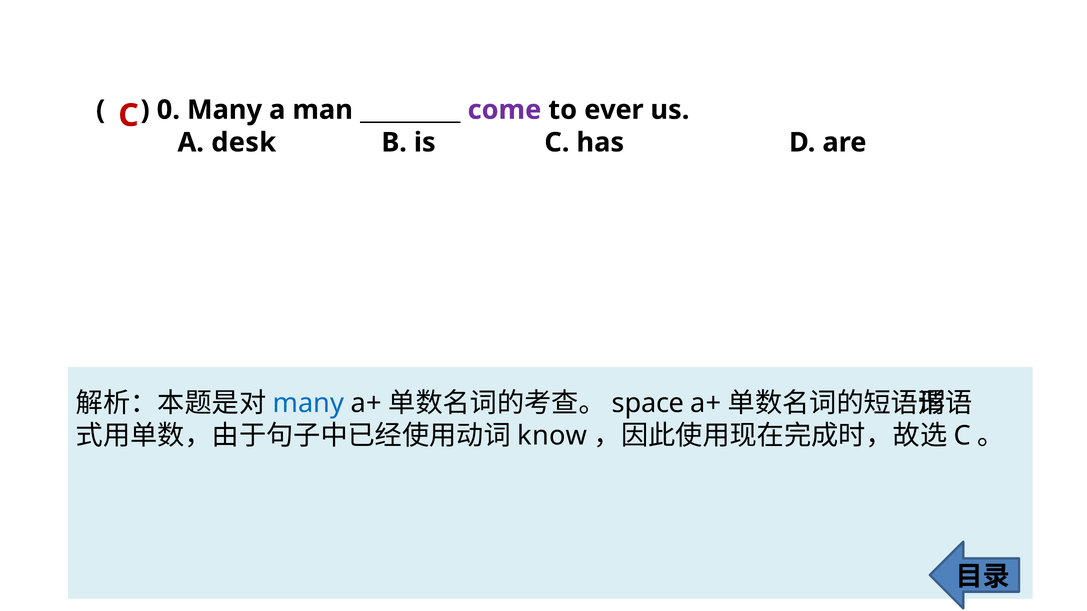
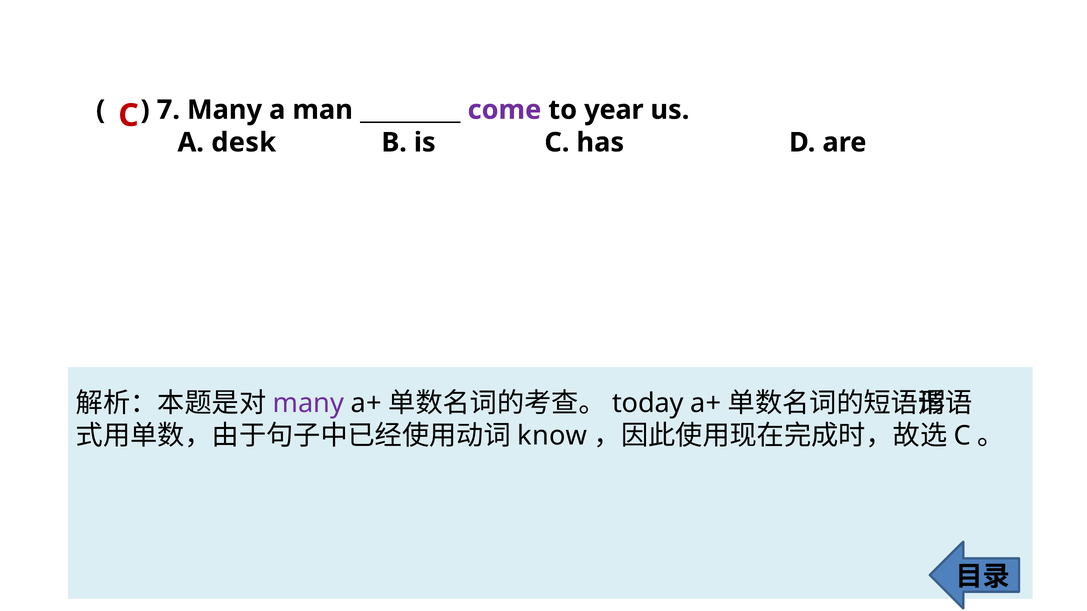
0: 0 -> 7
ever: ever -> year
many at (308, 403) colour: blue -> purple
space: space -> today
